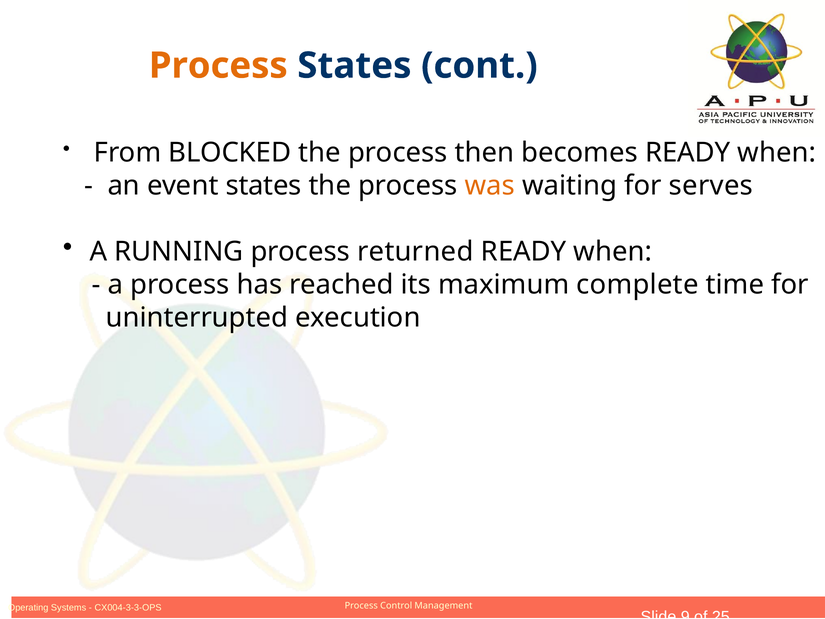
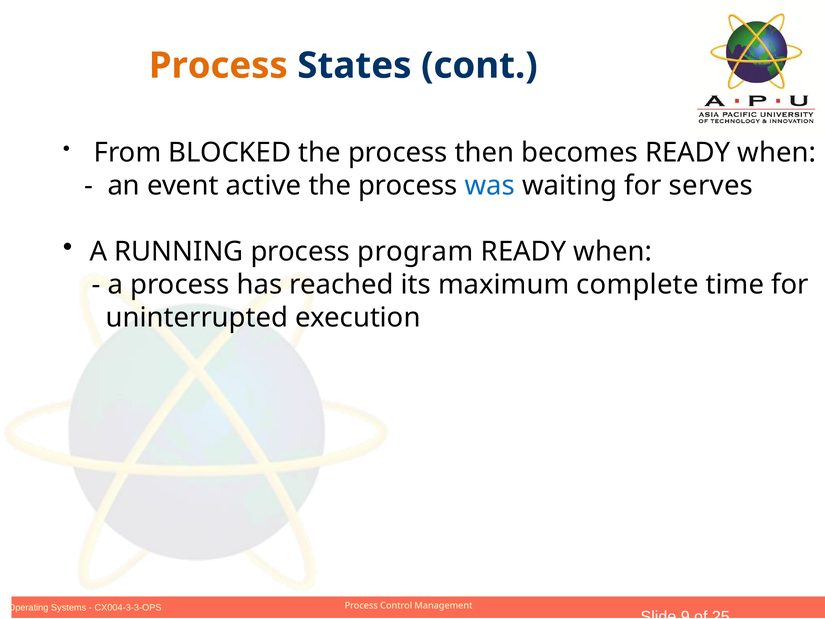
event states: states -> active
was colour: orange -> blue
returned: returned -> program
